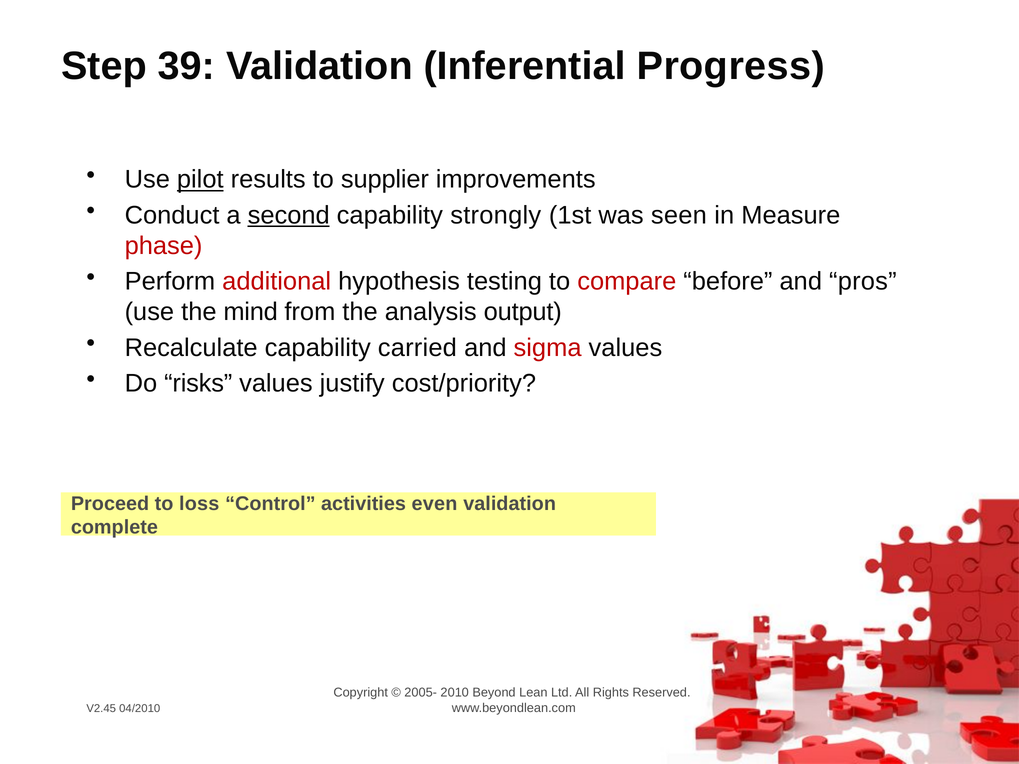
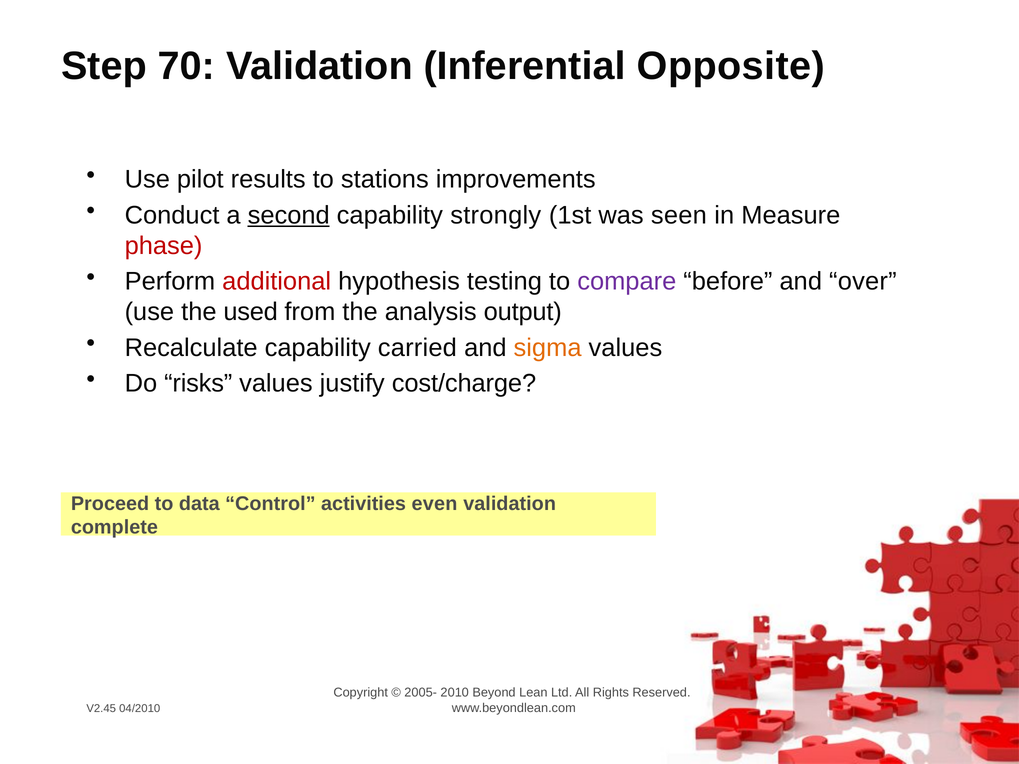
39: 39 -> 70
Progress: Progress -> Opposite
pilot underline: present -> none
supplier: supplier -> stations
compare colour: red -> purple
pros: pros -> over
mind: mind -> used
sigma colour: red -> orange
cost/priority: cost/priority -> cost/charge
loss: loss -> data
